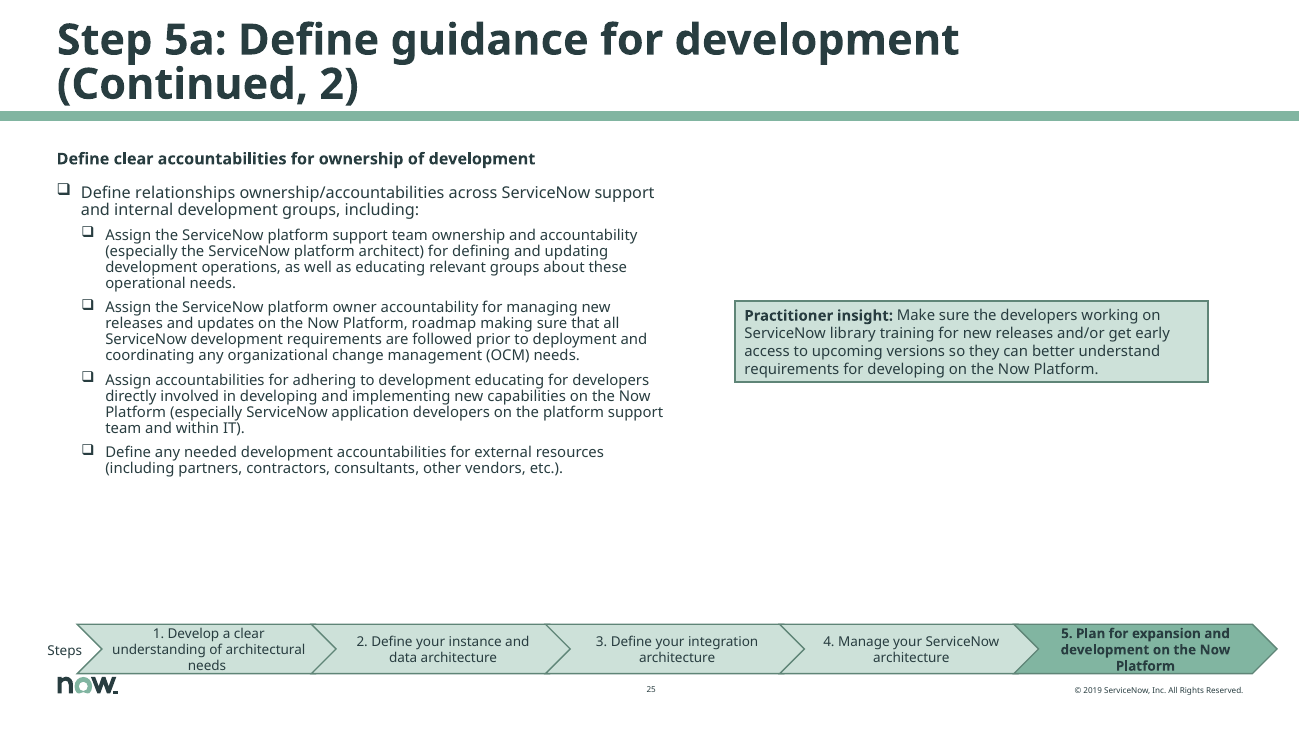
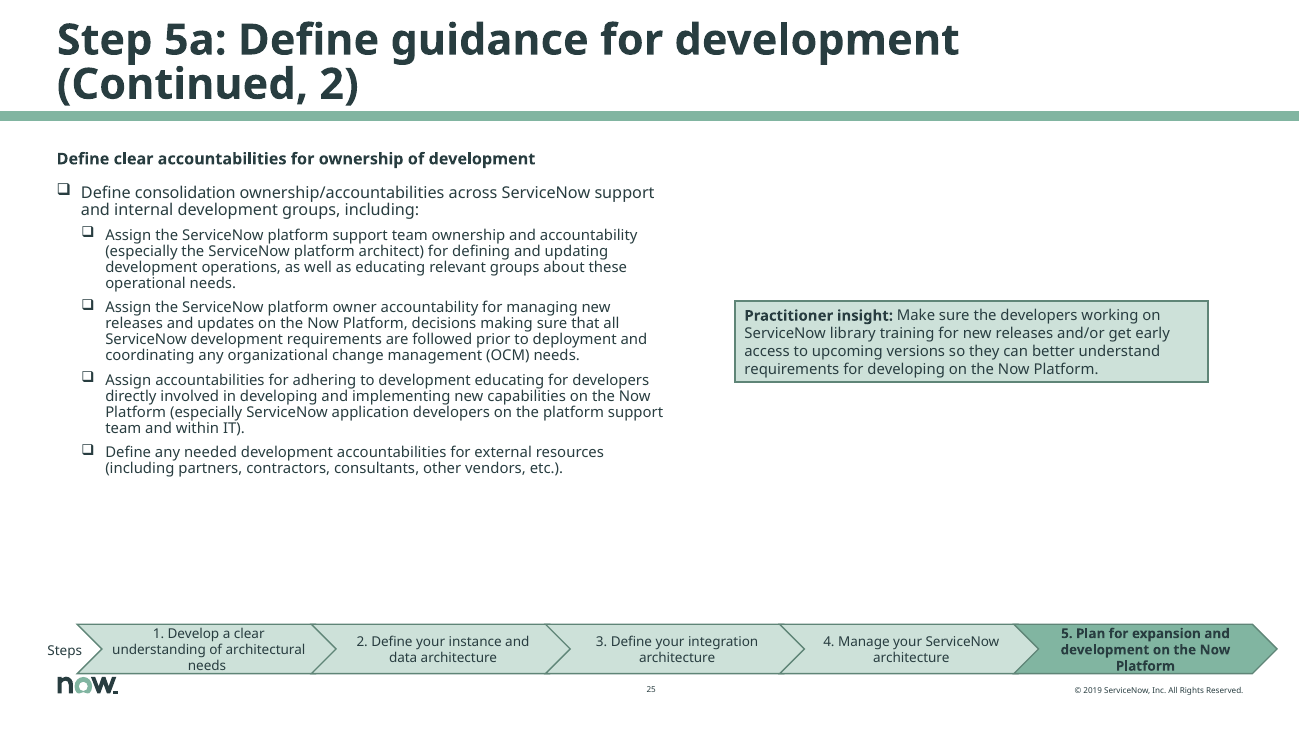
relationships: relationships -> consolidation
roadmap: roadmap -> decisions
